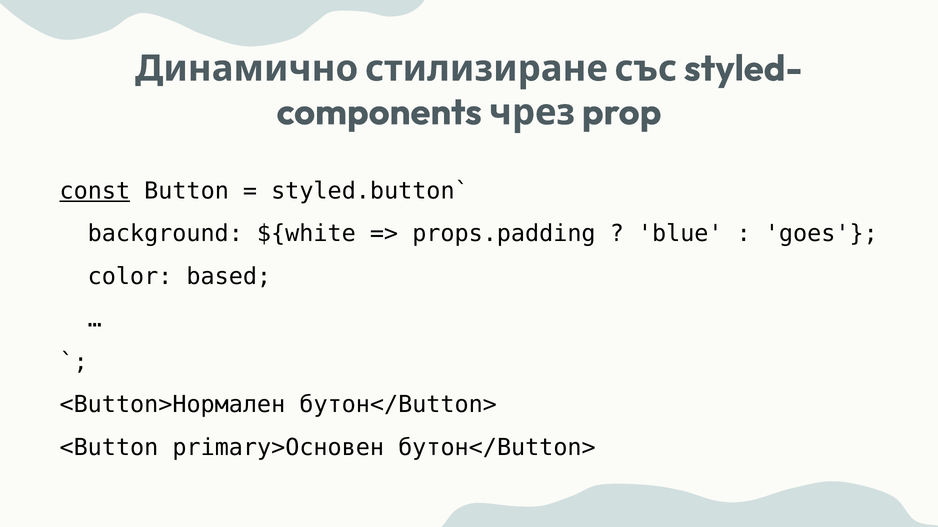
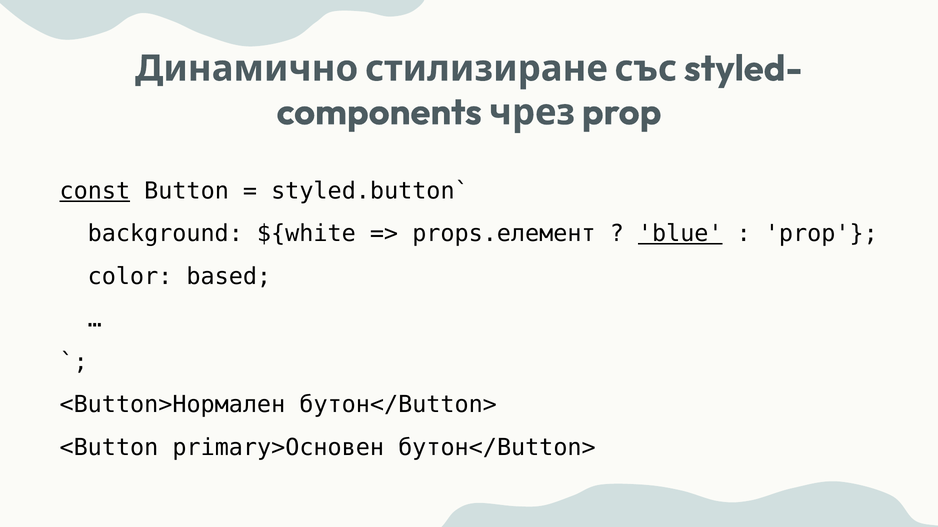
props.padding: props.padding -> props.елемент
blue underline: none -> present
goes at (821, 234): goes -> prop
